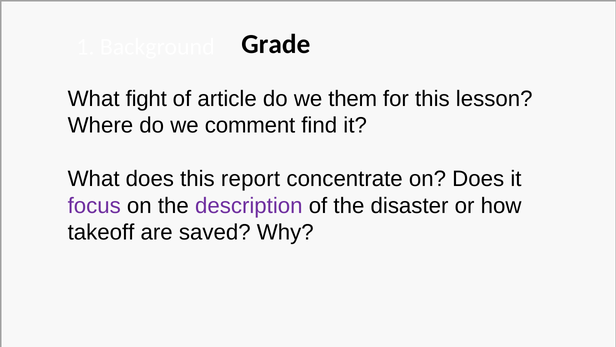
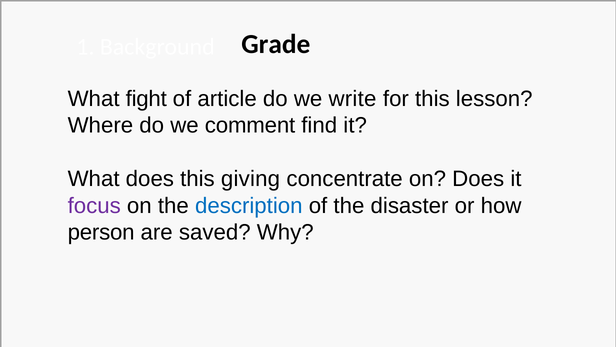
them: them -> write
report: report -> giving
description colour: purple -> blue
takeoff: takeoff -> person
